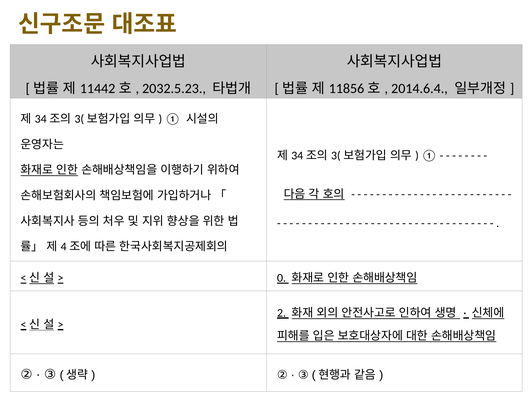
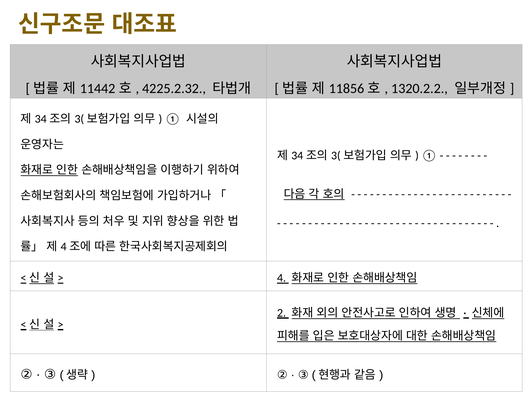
2032.5.23: 2032.5.23 -> 4225.2.32
2014.6.4: 2014.6.4 -> 1320.2.2
0: 0 -> 4
